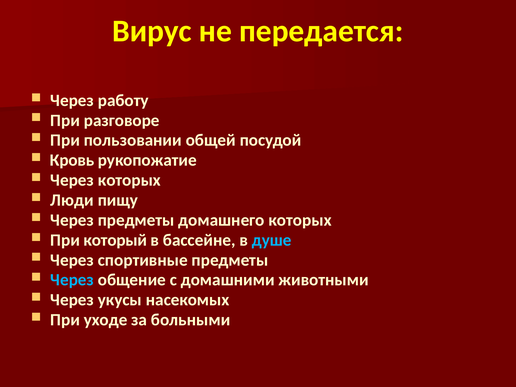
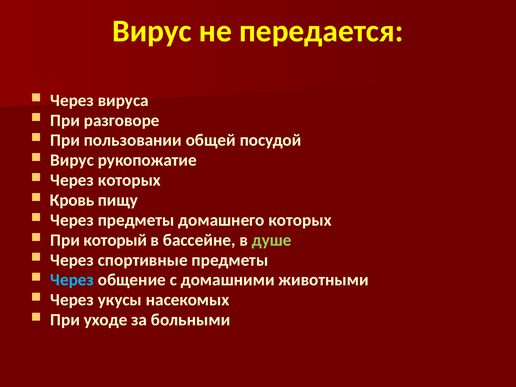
работу: работу -> вируса
Кровь at (72, 160): Кровь -> Вирус
Люди: Люди -> Кровь
душе colour: light blue -> light green
